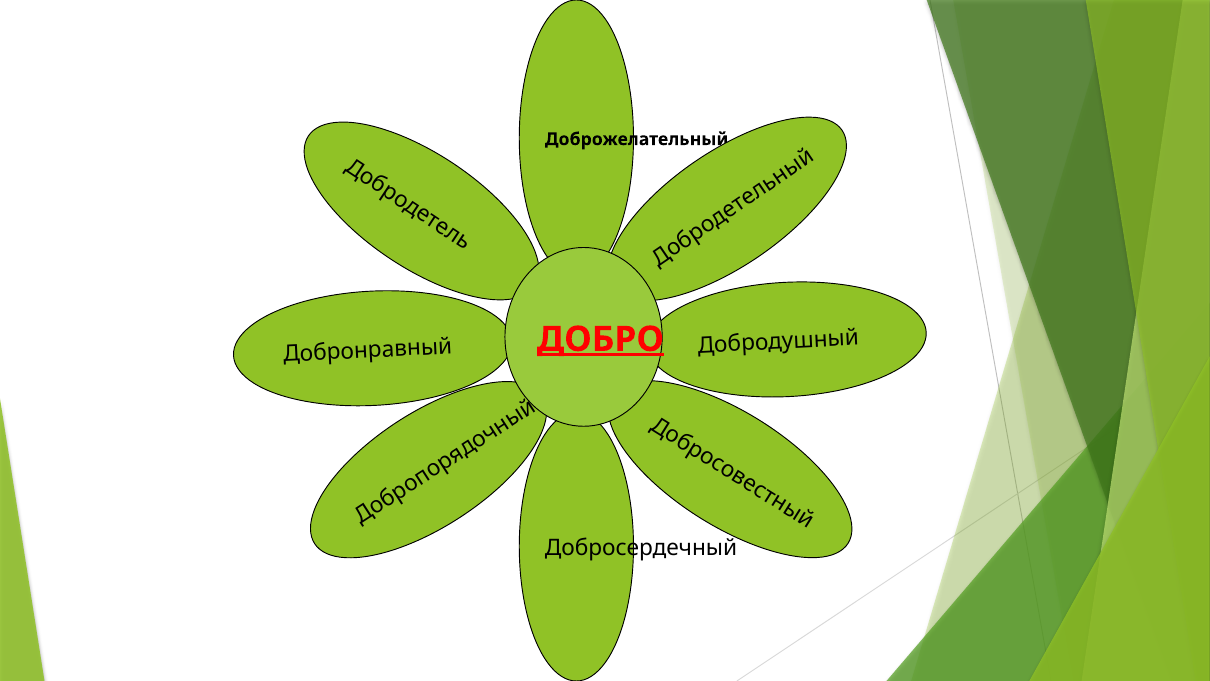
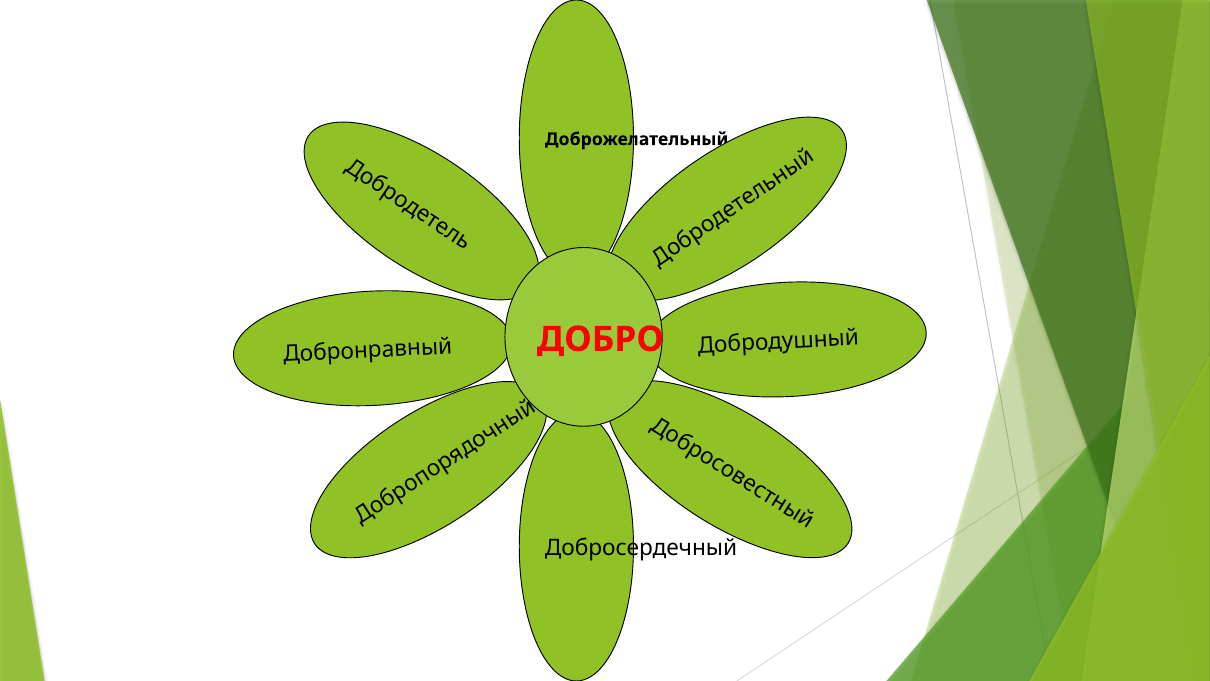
ДОБРО underline: present -> none
